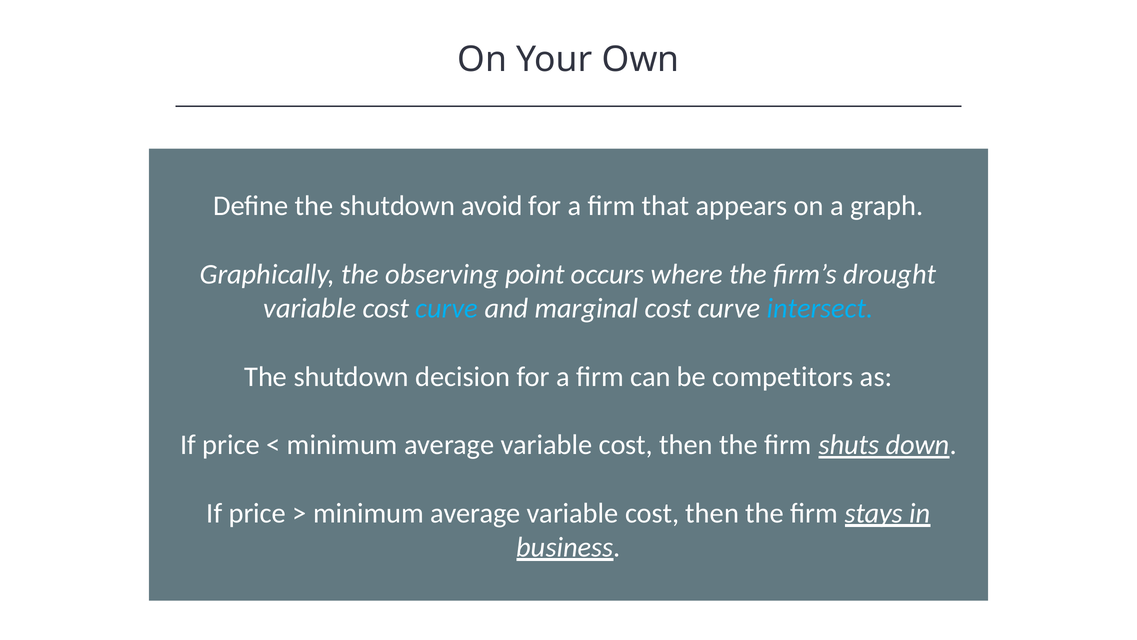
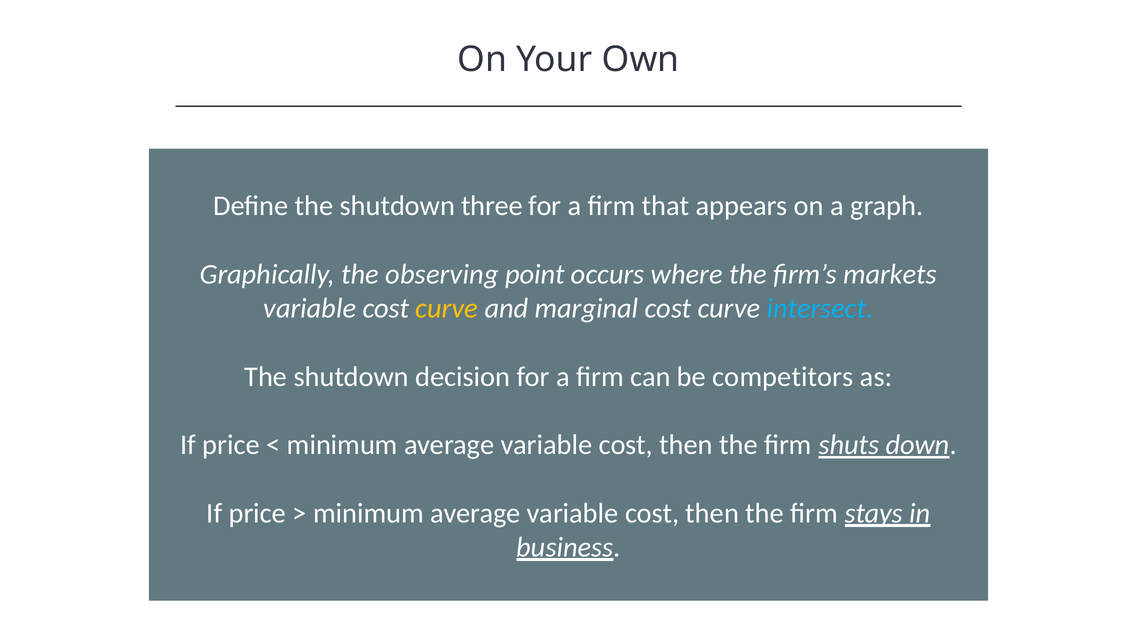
avoid: avoid -> three
drought: drought -> markets
curve at (447, 308) colour: light blue -> yellow
